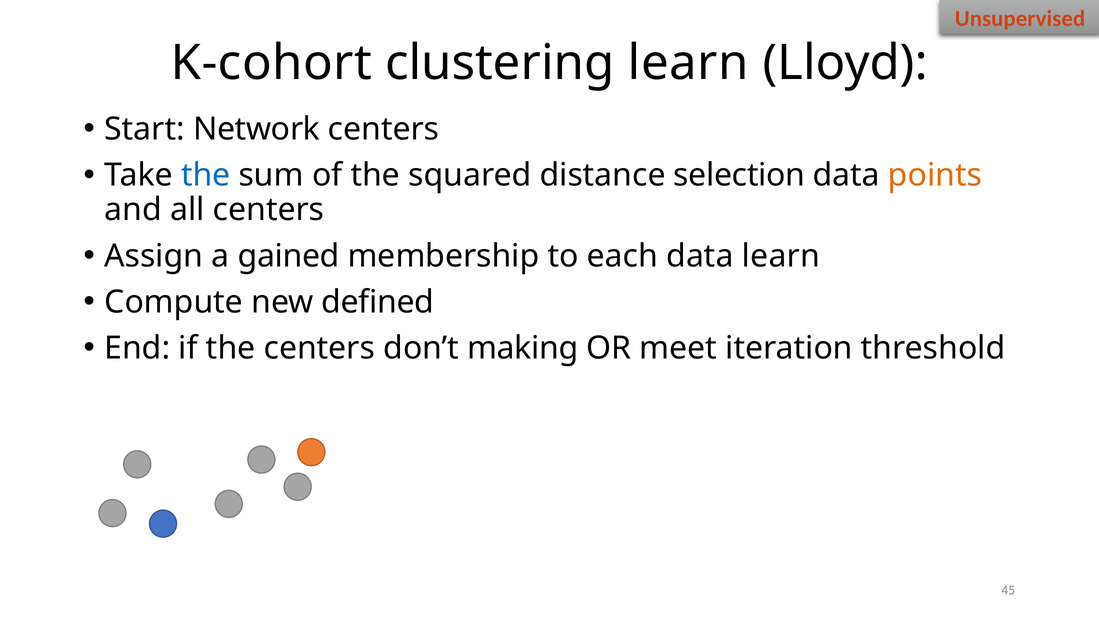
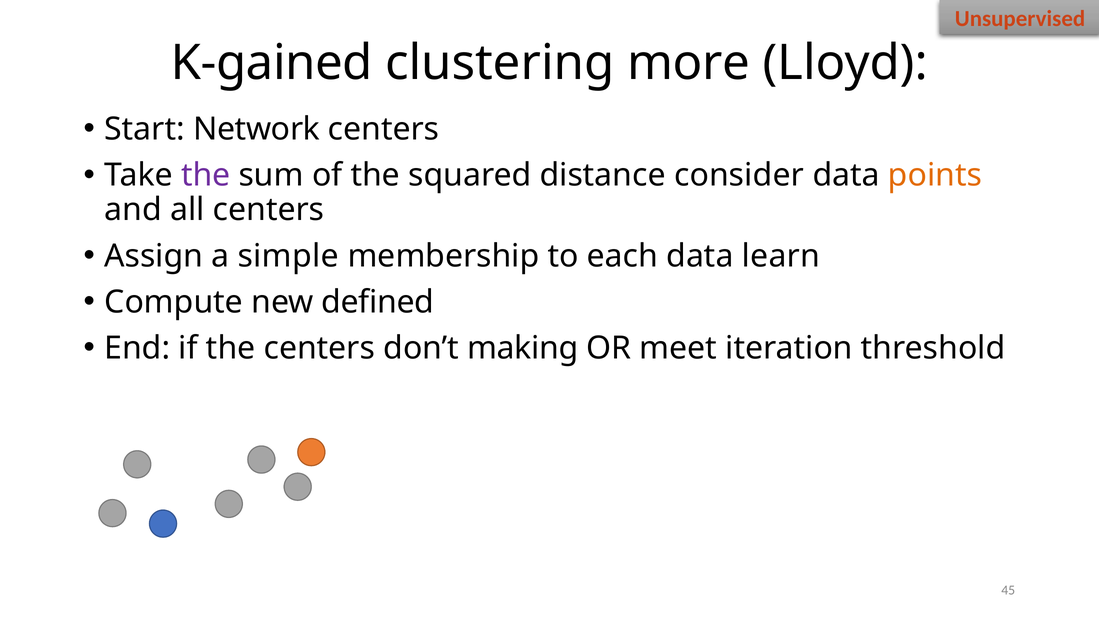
K-cohort: K-cohort -> K-gained
clustering learn: learn -> more
the at (206, 175) colour: blue -> purple
selection: selection -> consider
gained: gained -> simple
